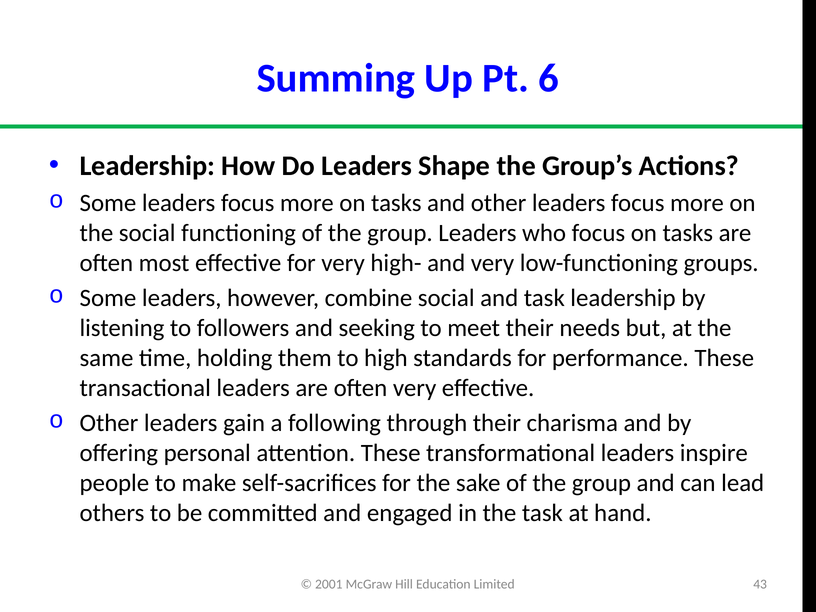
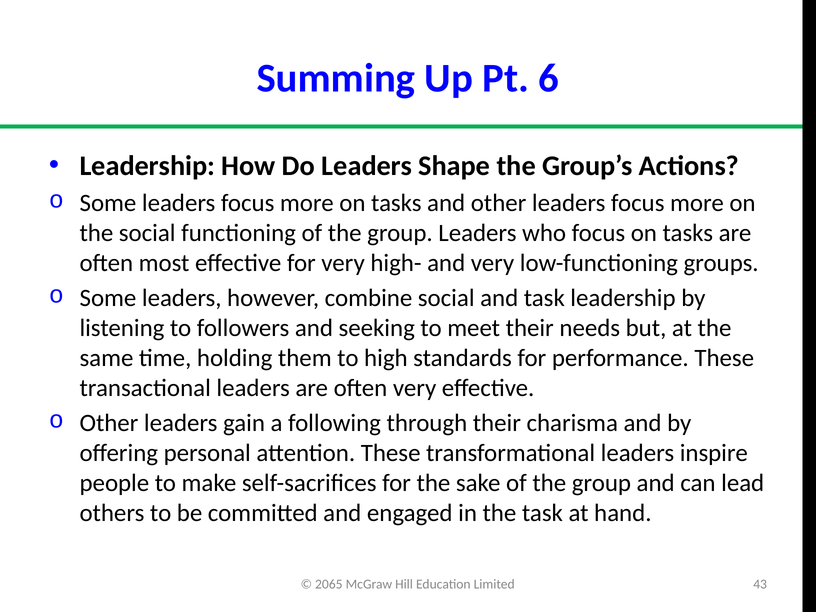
2001: 2001 -> 2065
